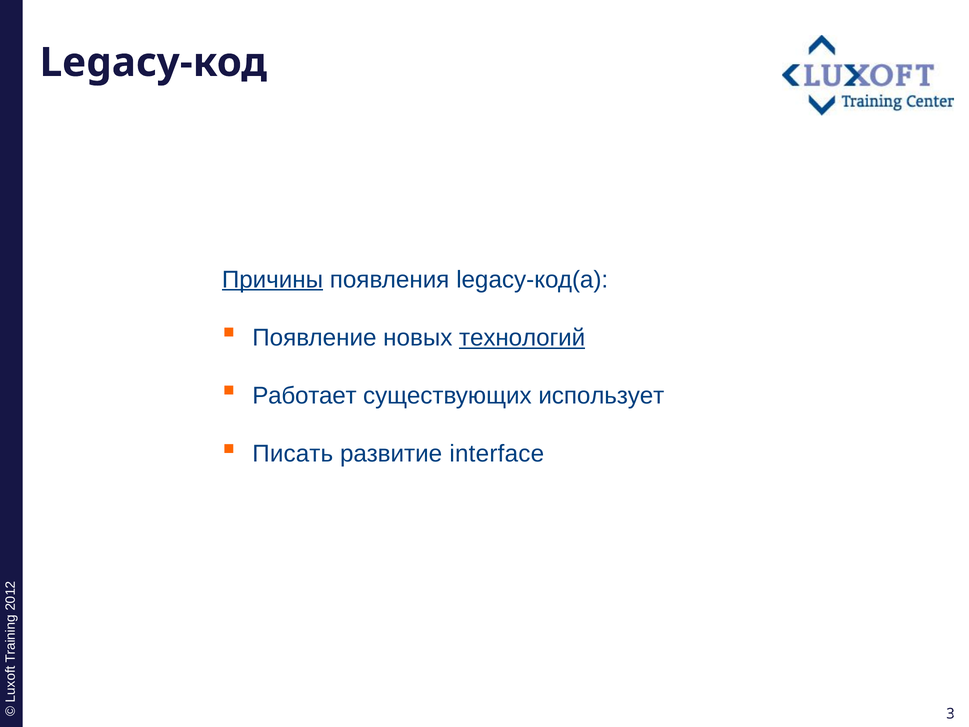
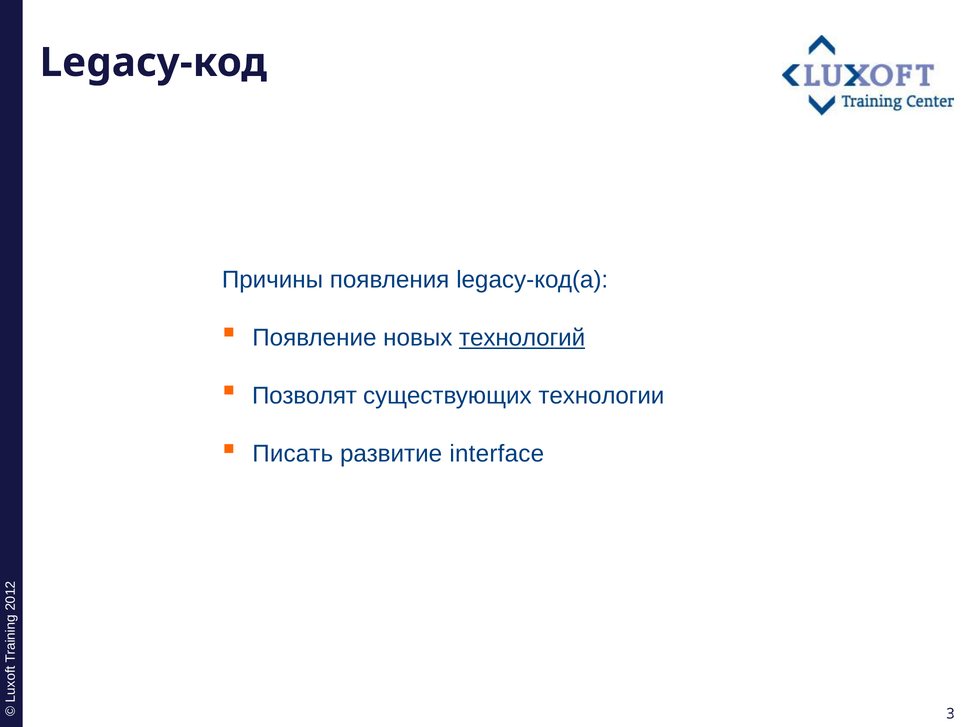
Причины underline: present -> none
Работает: Работает -> Позволят
использует: использует -> технологии
